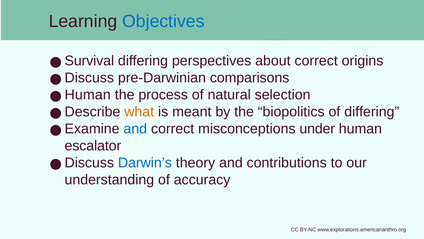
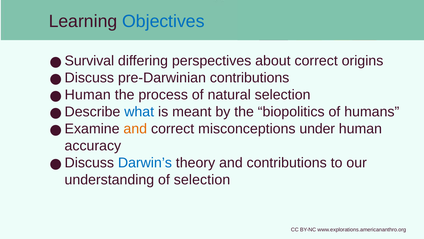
pre-Darwinian comparisons: comparisons -> contributions
what colour: orange -> blue
of differing: differing -> humans
and at (135, 128) colour: blue -> orange
escalator: escalator -> accuracy
of accuracy: accuracy -> selection
